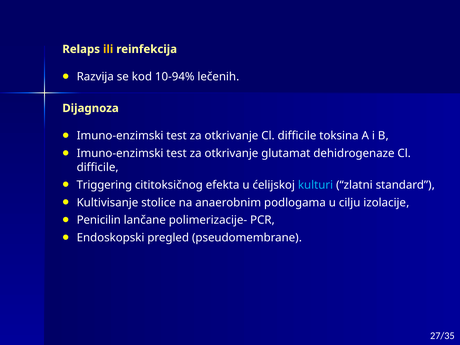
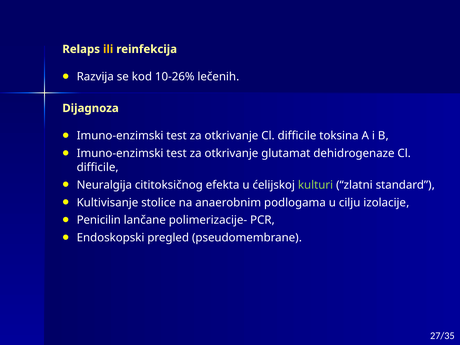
10-94%: 10-94% -> 10-26%
Triggering: Triggering -> Neuralgija
kulturi colour: light blue -> light green
